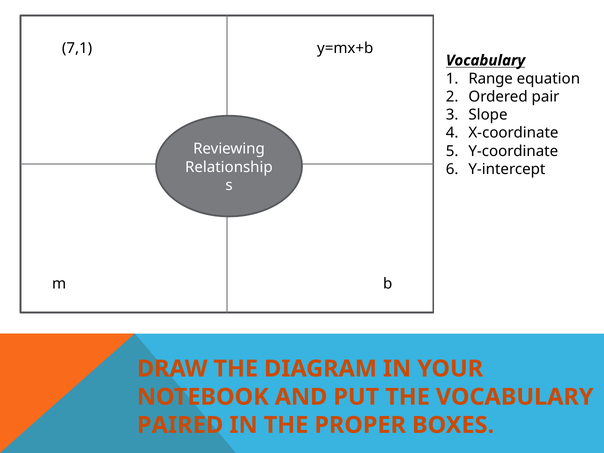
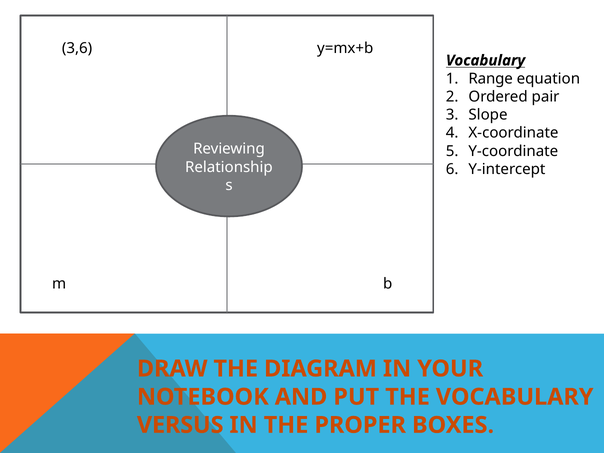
7,1: 7,1 -> 3,6
PAIRED: PAIRED -> VERSUS
